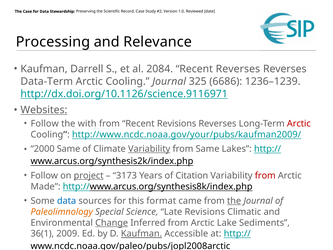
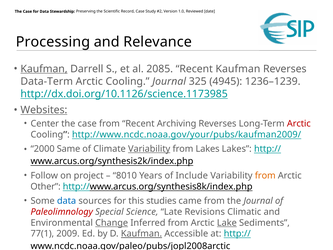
Kaufman at (44, 69) underline: none -> present
2084: 2084 -> 2085
Recent Reverses: Reverses -> Kaufman
6686: 6686 -> 4945
http://dx.doi.org/10.1126/science.9116971: http://dx.doi.org/10.1126/science.9116971 -> http://dx.doi.org/10.1126/science.1173985
Follow at (45, 123): Follow -> Center
with at (87, 123): with -> case
Recent Revisions: Revisions -> Archiving
from Same: Same -> Lakes
project underline: present -> none
3173: 3173 -> 8010
Citation: Citation -> Include
from at (265, 175) colour: red -> orange
Made: Made -> Other
format: format -> studies
the at (234, 201) underline: present -> none
Paleolimnology colour: orange -> red
Lake underline: none -> present
36(1: 36(1 -> 77(1
